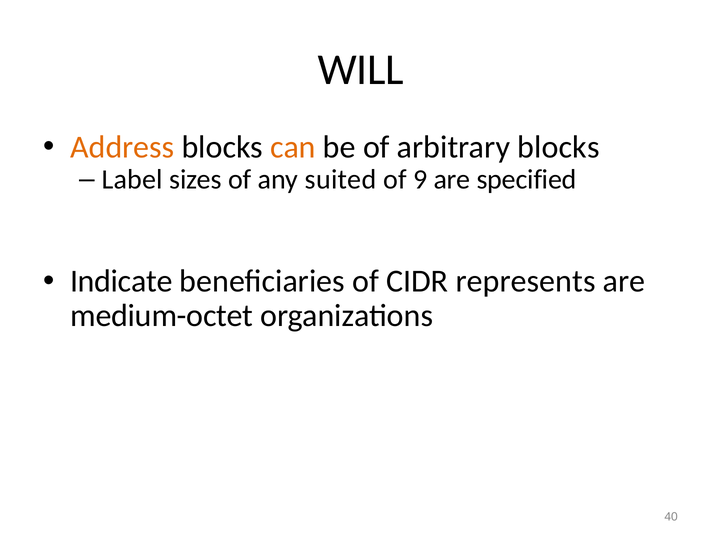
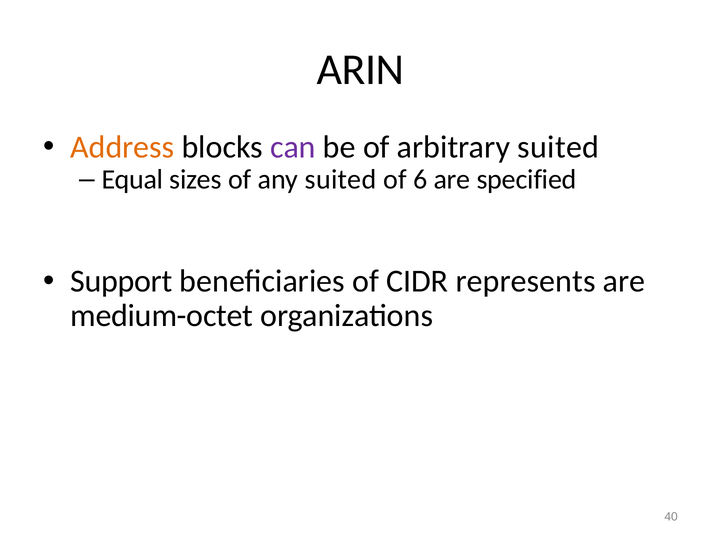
WILL: WILL -> ARIN
can colour: orange -> purple
arbitrary blocks: blocks -> suited
Label: Label -> Equal
9: 9 -> 6
Indicate: Indicate -> Support
